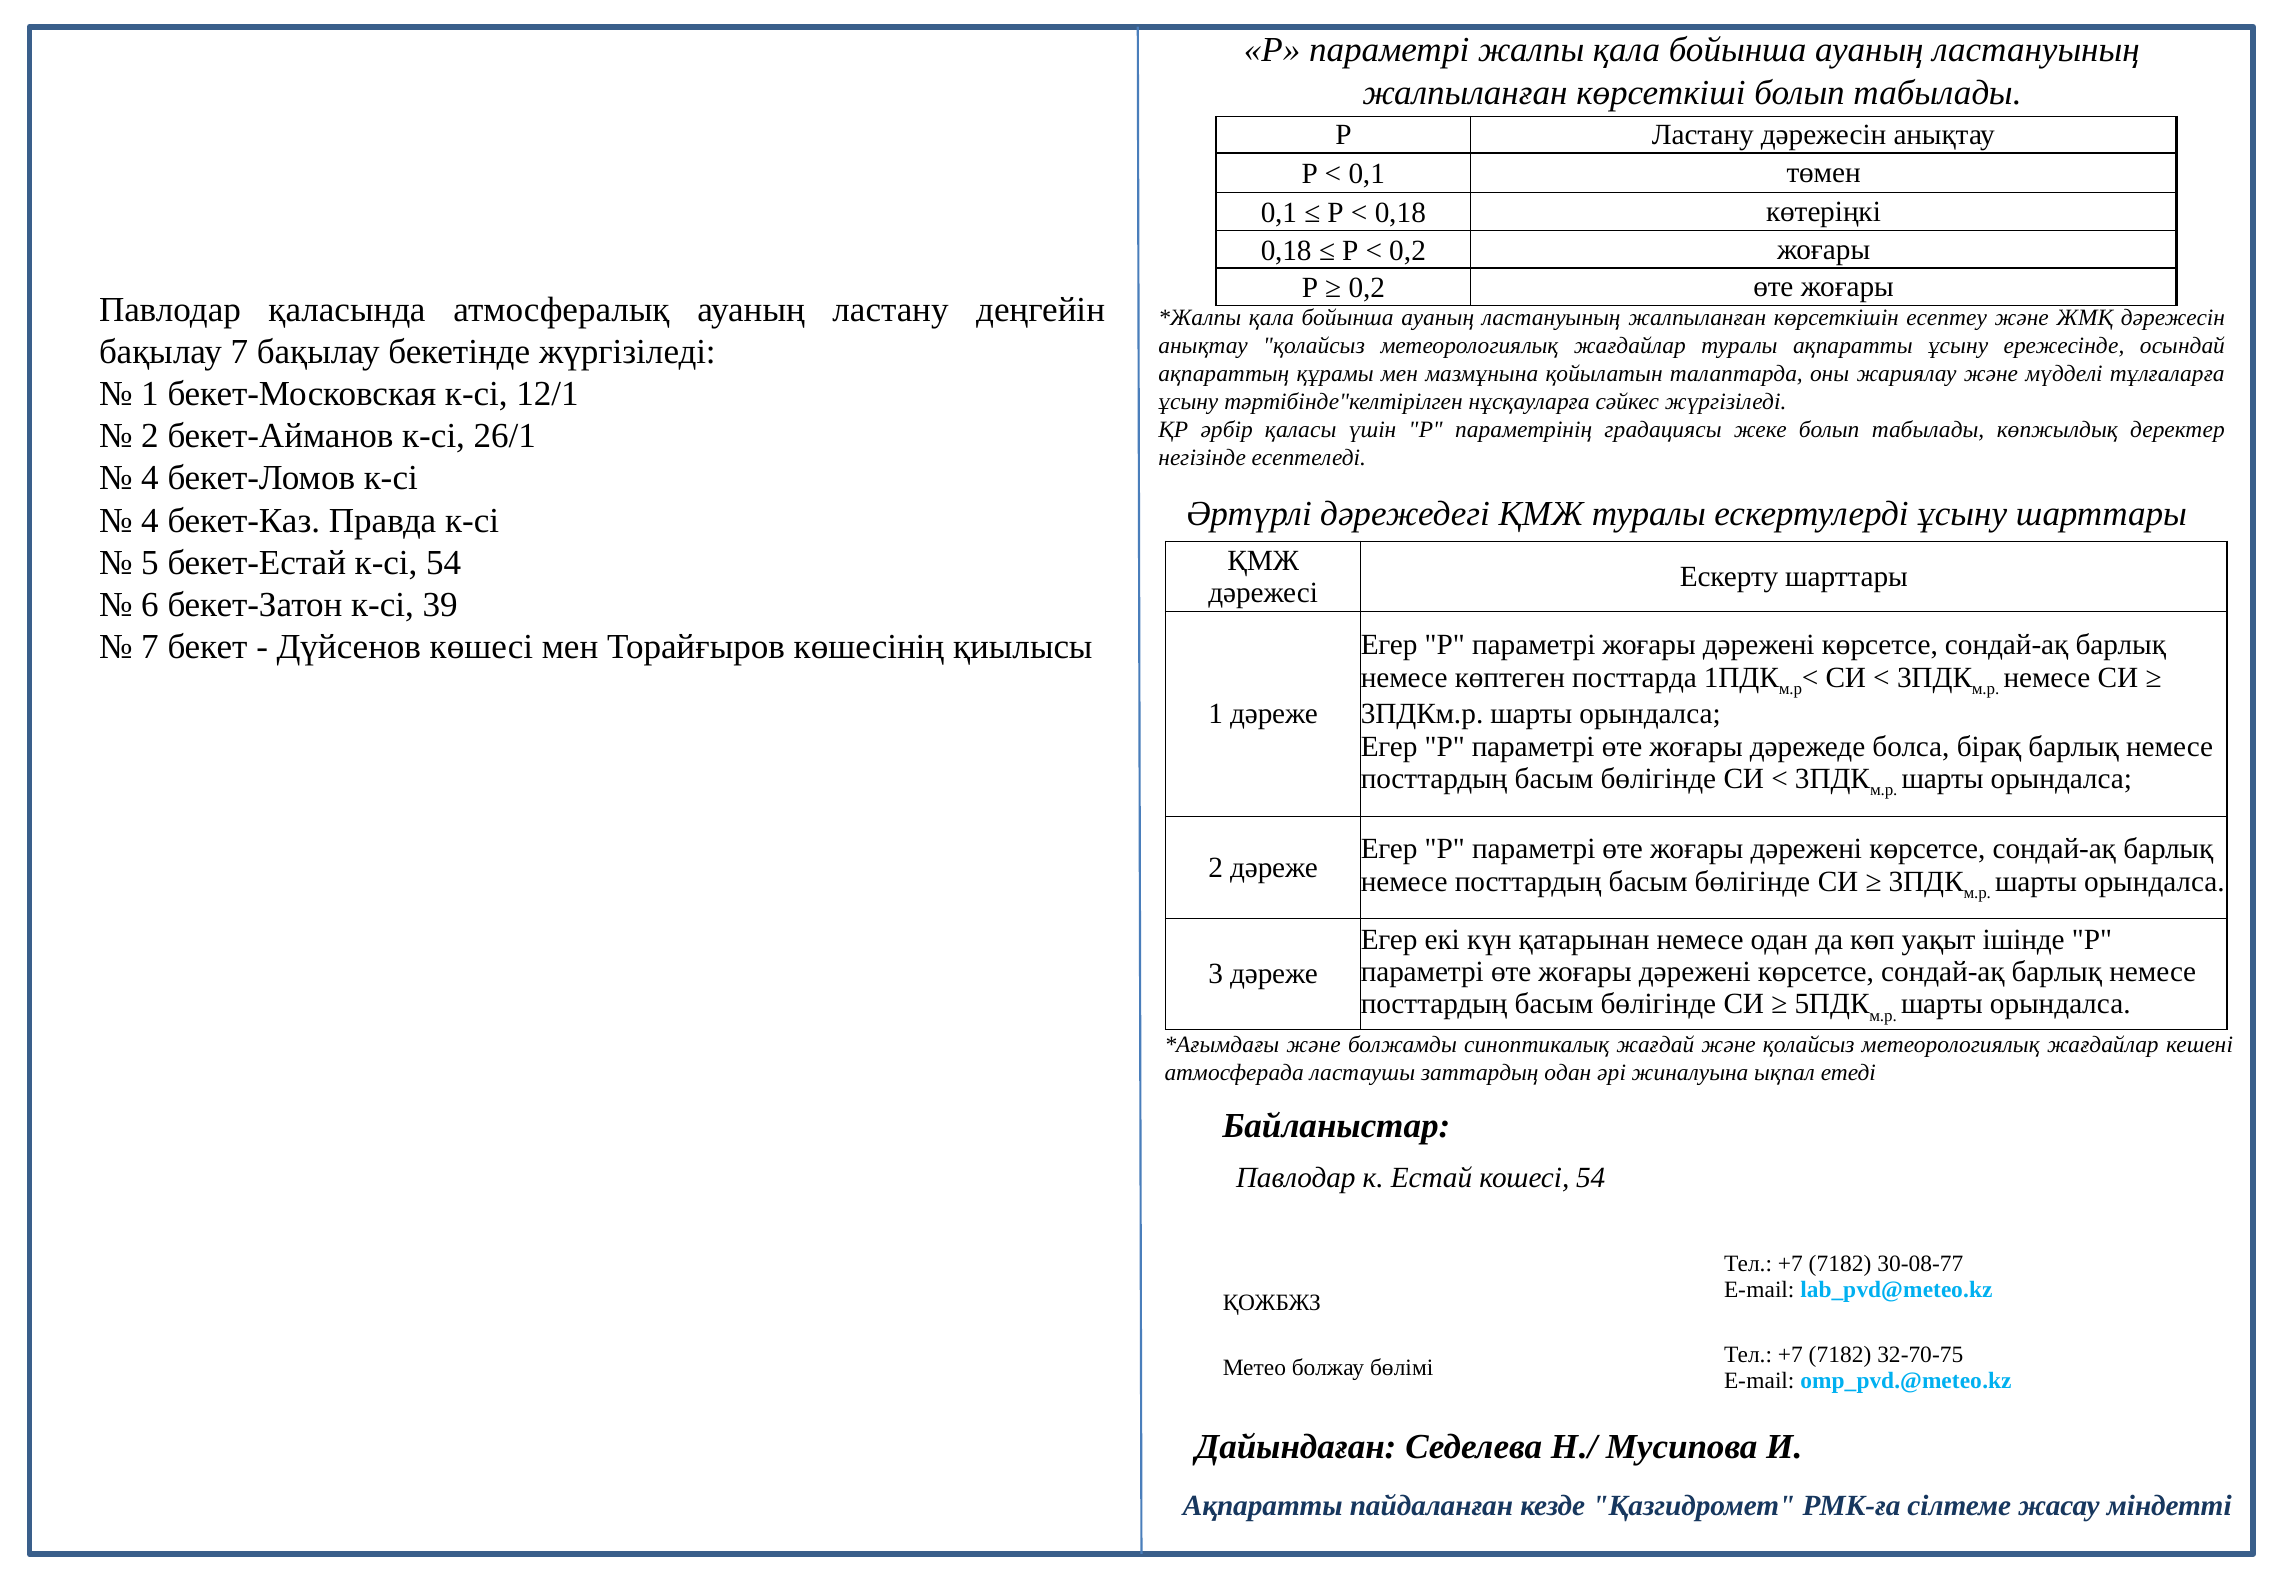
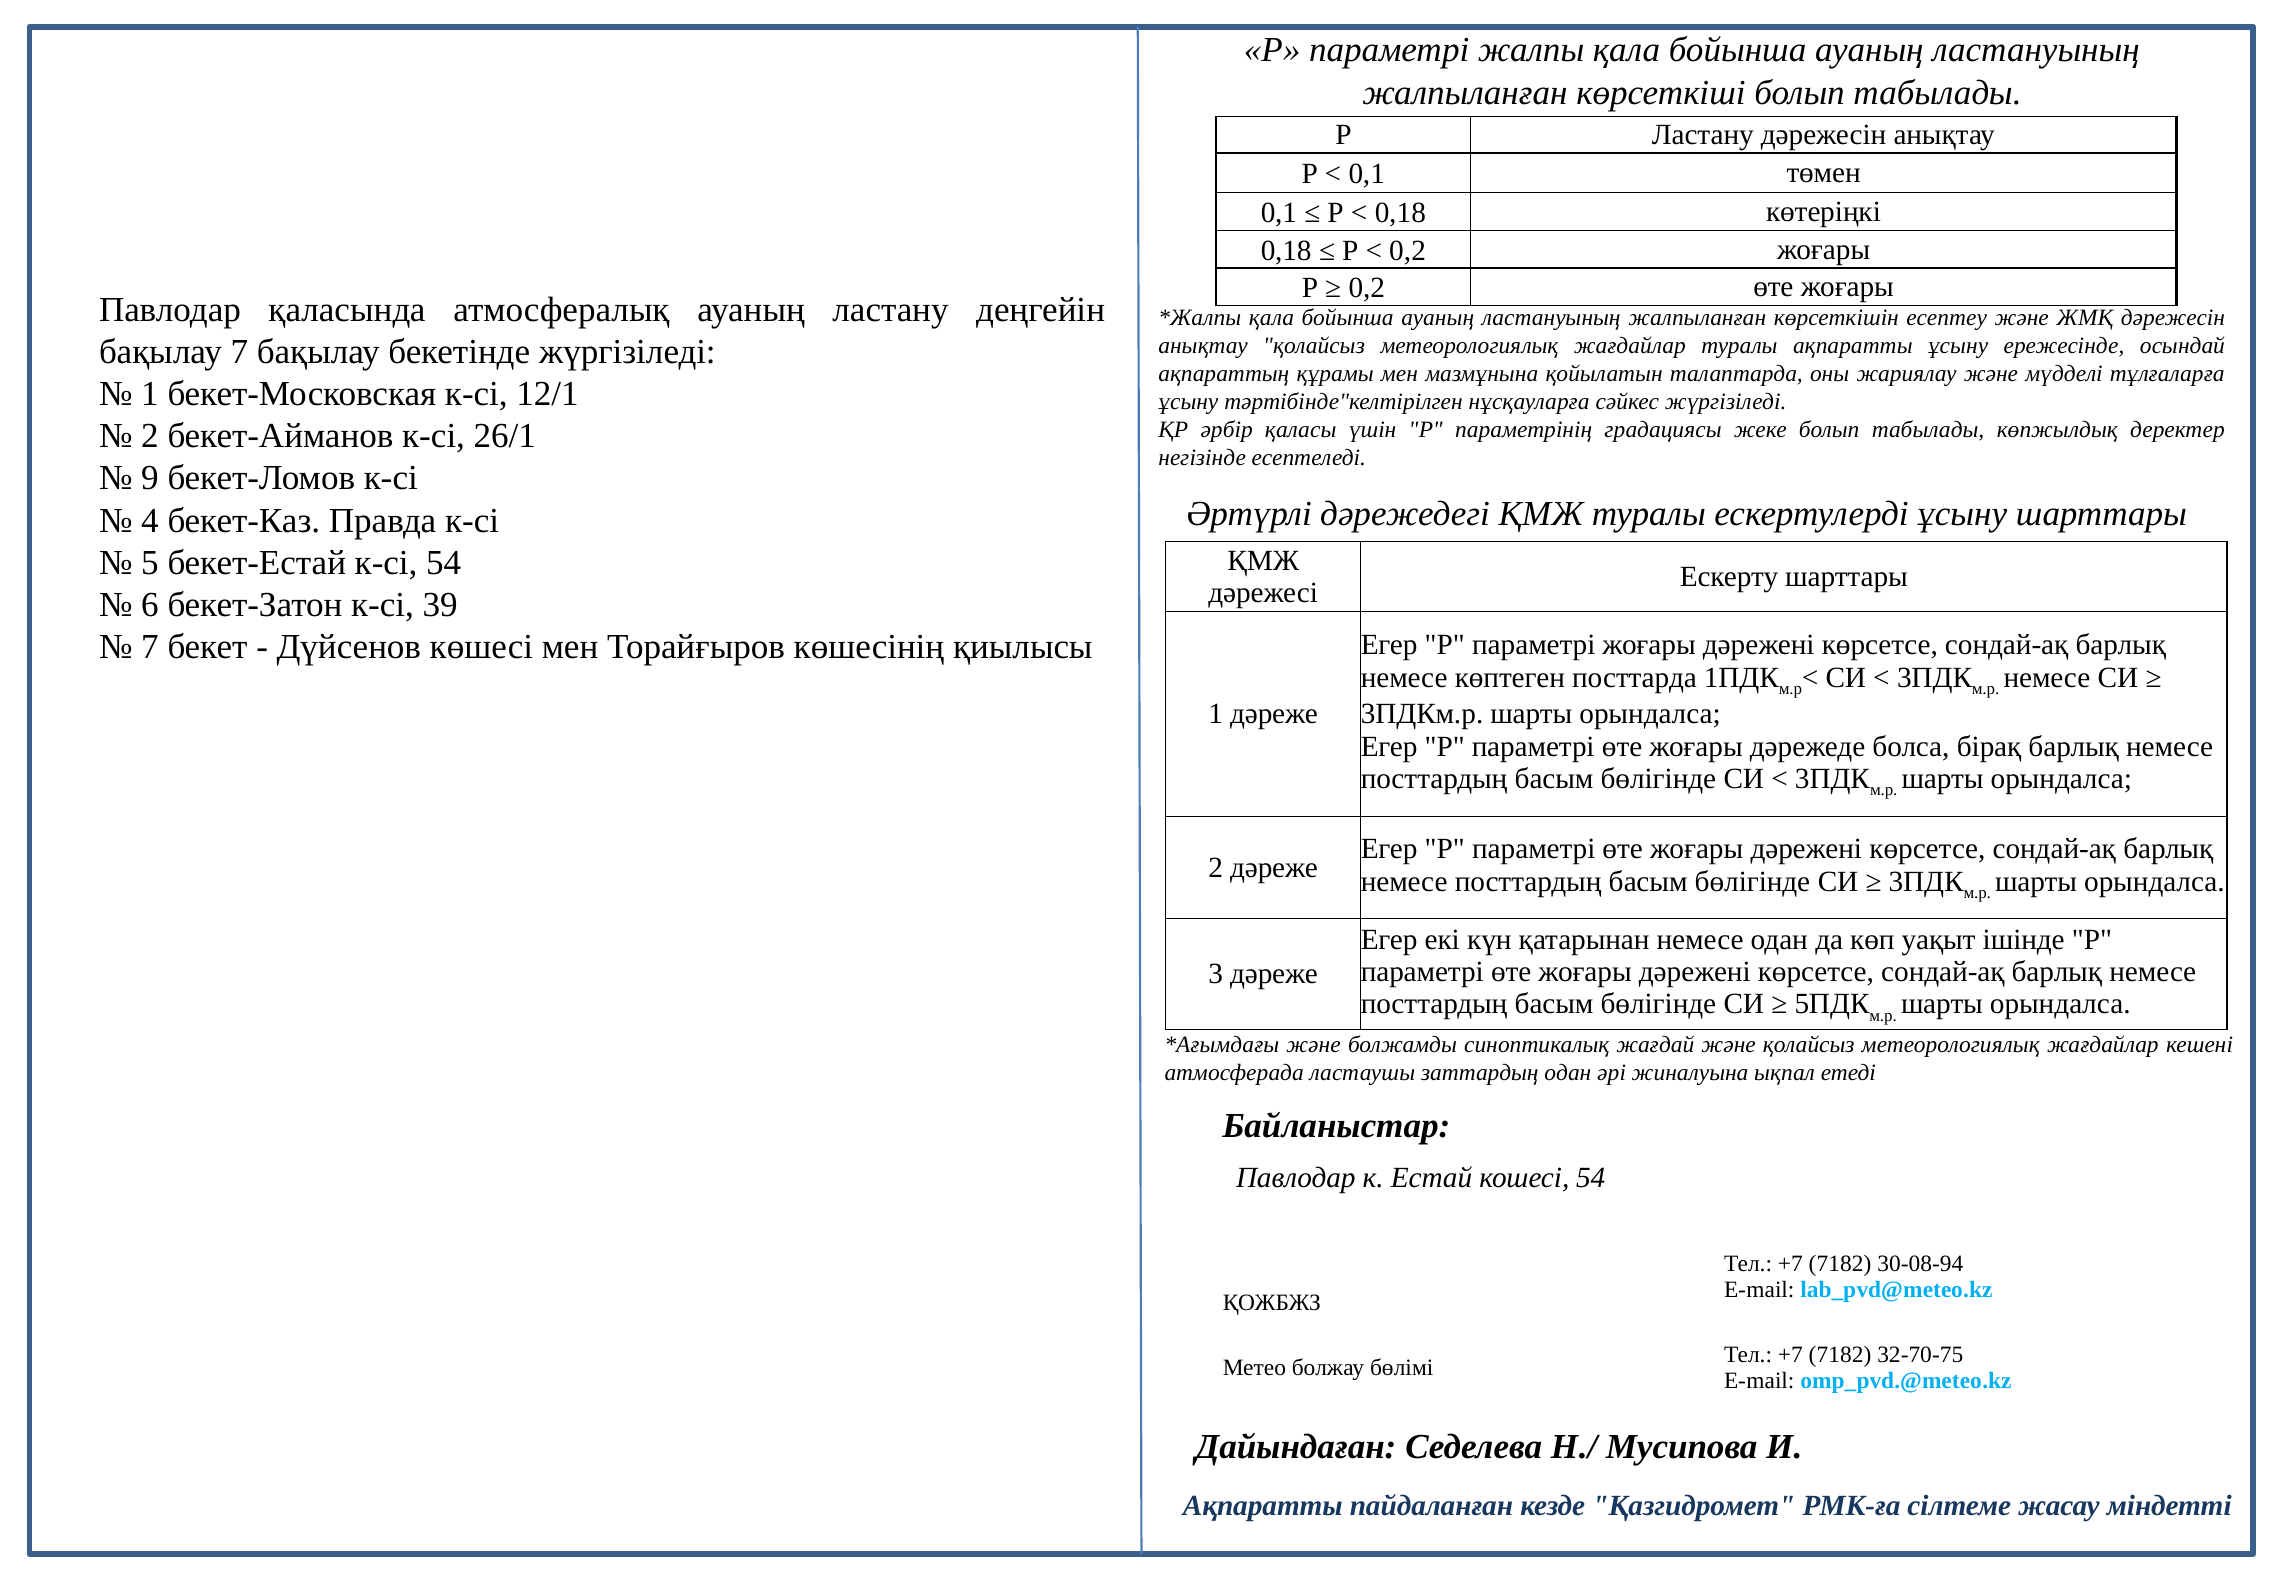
4 at (150, 478): 4 -> 9
30-08-77: 30-08-77 -> 30-08-94
